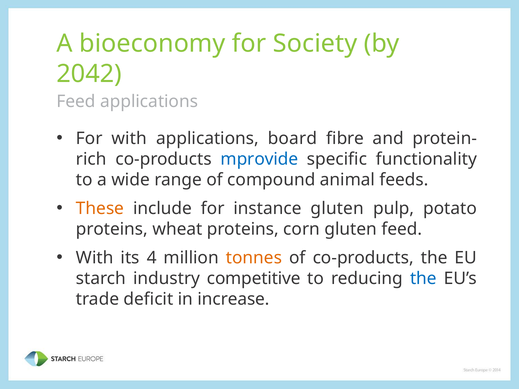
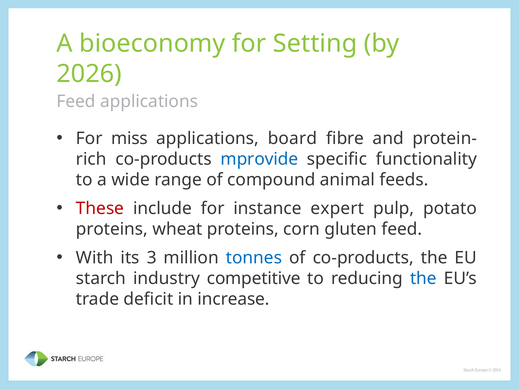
Society: Society -> Setting
2042: 2042 -> 2026
For with: with -> miss
These colour: orange -> red
instance gluten: gluten -> expert
4: 4 -> 3
tonnes colour: orange -> blue
